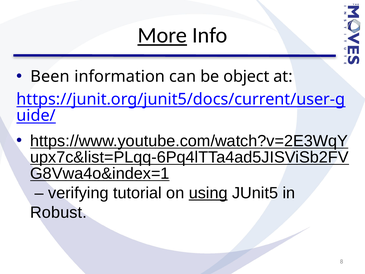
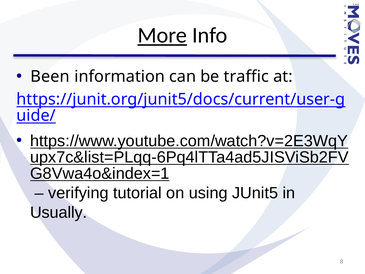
object: object -> traffic
using underline: present -> none
Robust: Robust -> Usually
